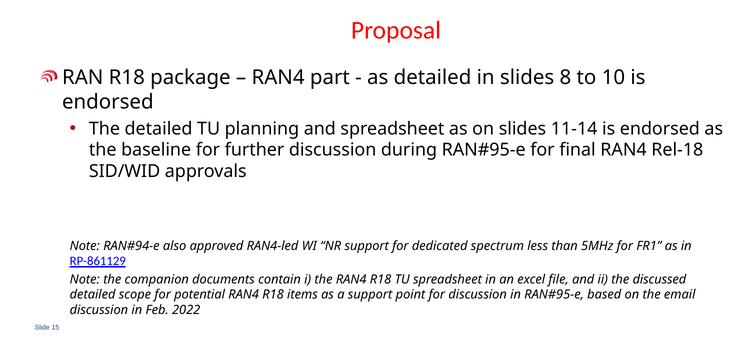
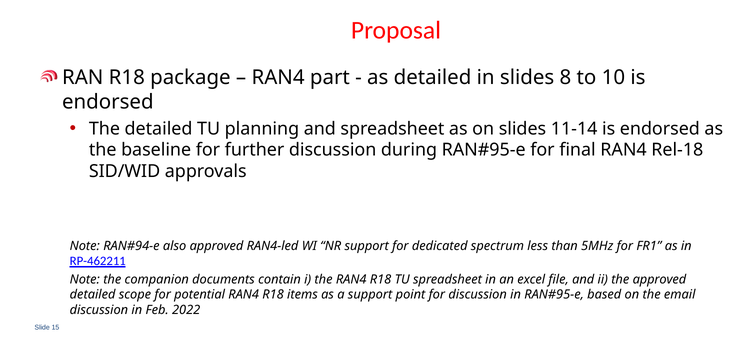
RP-861129: RP-861129 -> RP-462211
the discussed: discussed -> approved
